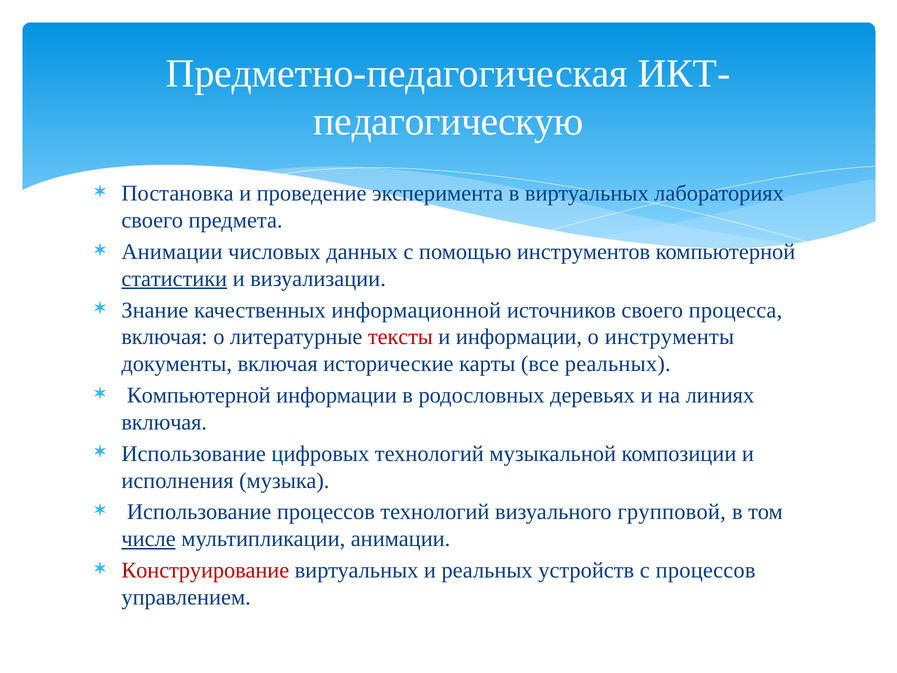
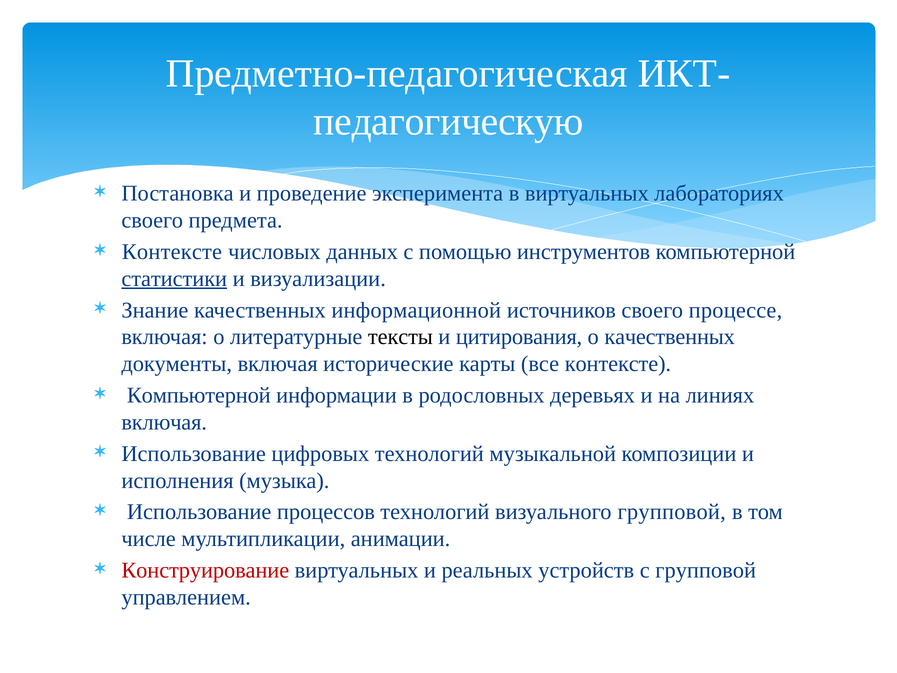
Анимации at (172, 252): Анимации -> Контексте
процесса: процесса -> процессе
тексты colour: red -> black
и информации: информации -> цитирования
o инструменты: инструменты -> качественных
все реальных: реальных -> контексте
числе underline: present -> none
с процессов: процессов -> групповой
